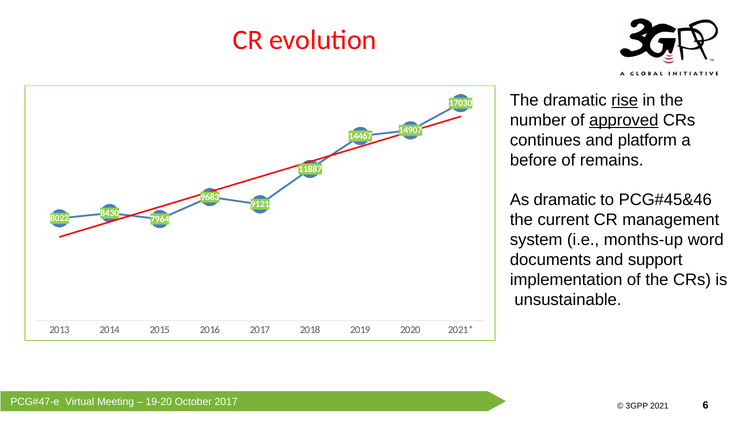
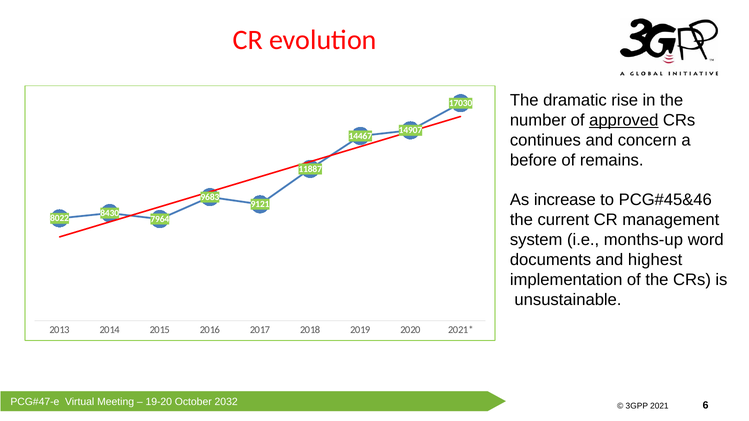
rise underline: present -> none
platform: platform -> concern
As dramatic: dramatic -> increase
support: support -> highest
2017 at (226, 402): 2017 -> 2032
